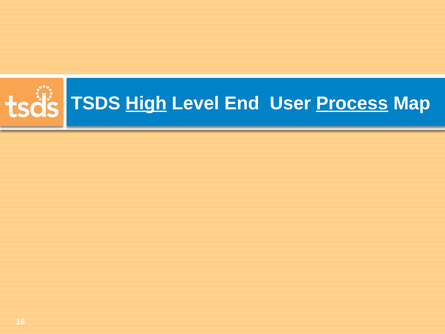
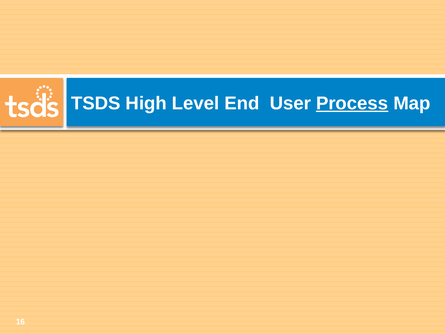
High underline: present -> none
